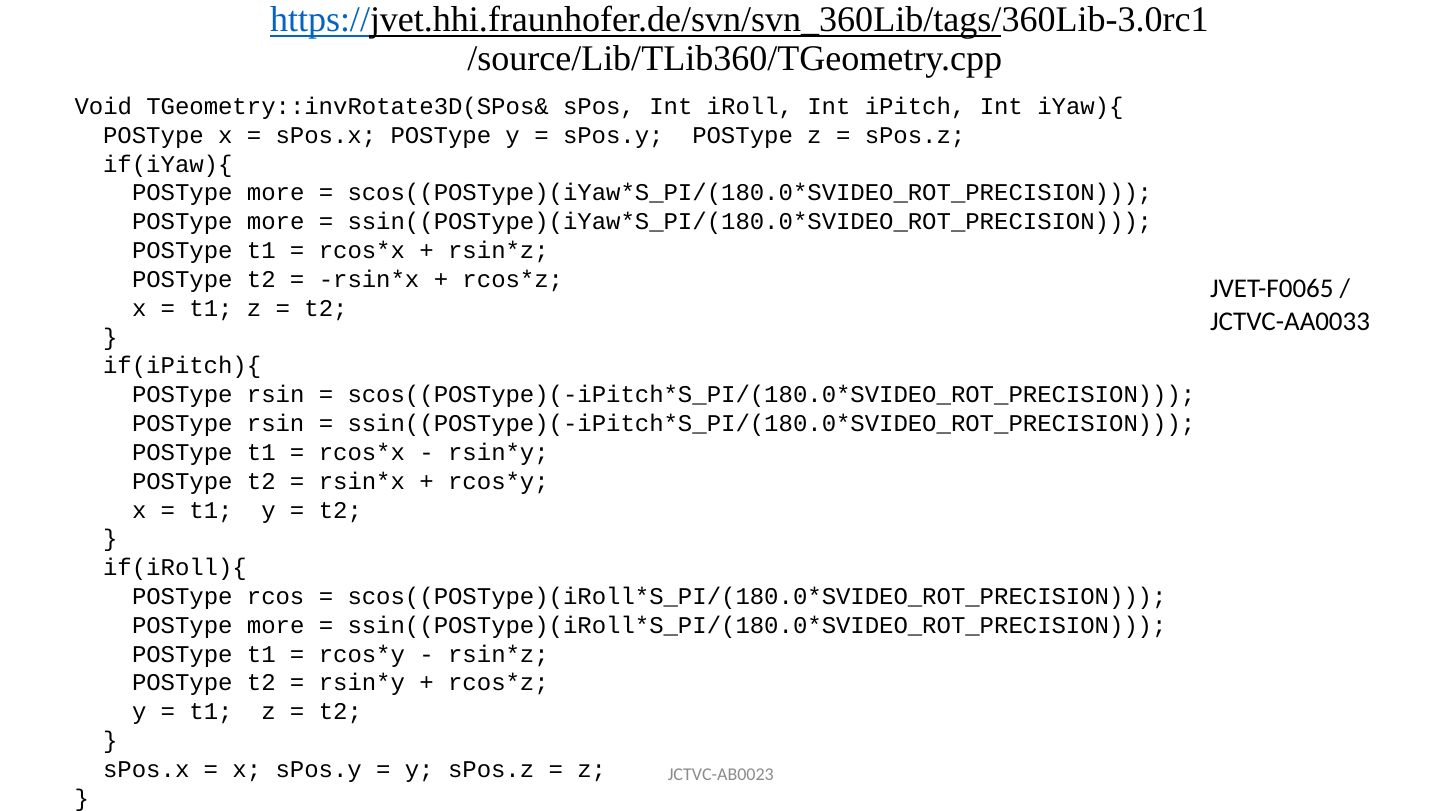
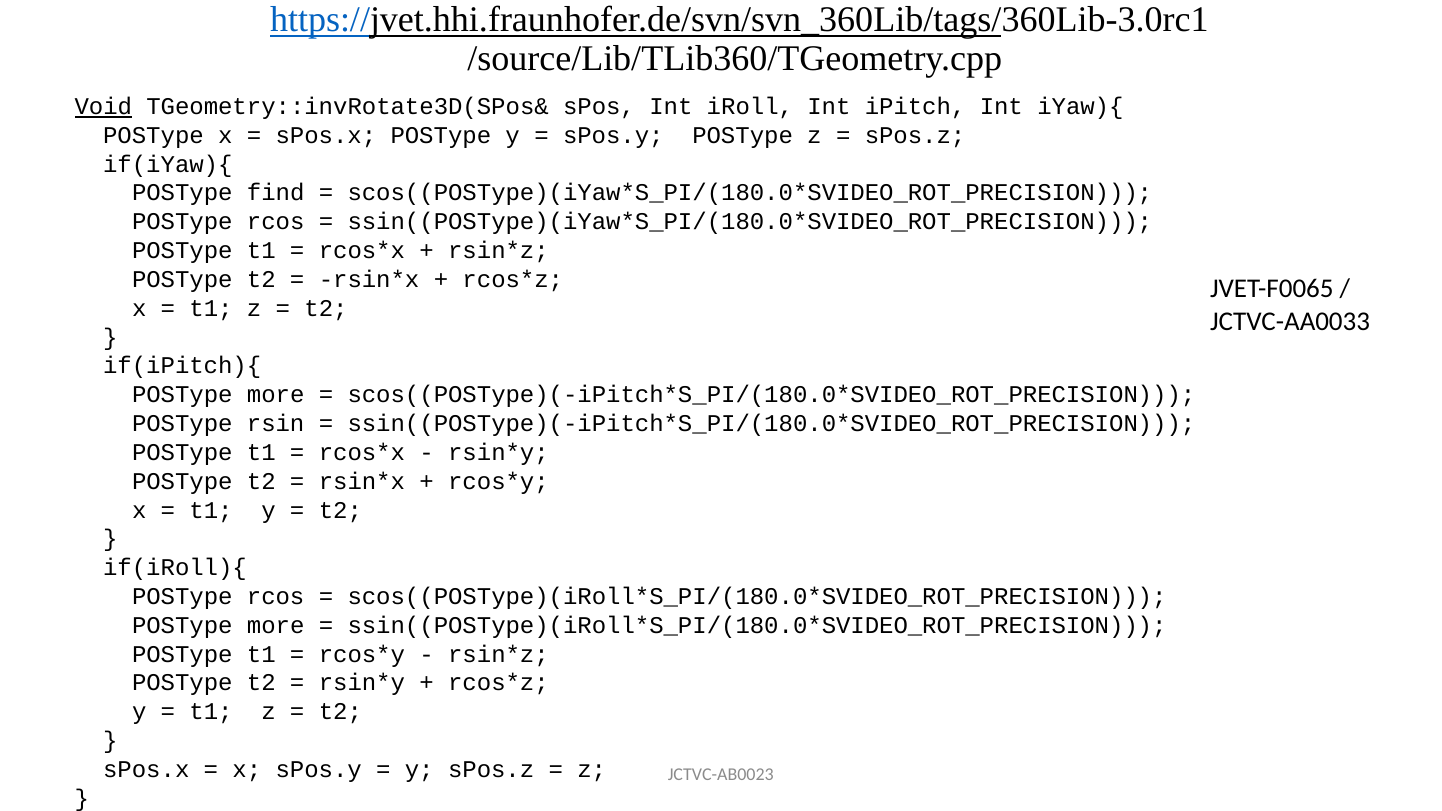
Void underline: none -> present
more at (276, 193): more -> find
more at (276, 222): more -> rcos
rsin at (276, 395): rsin -> more
